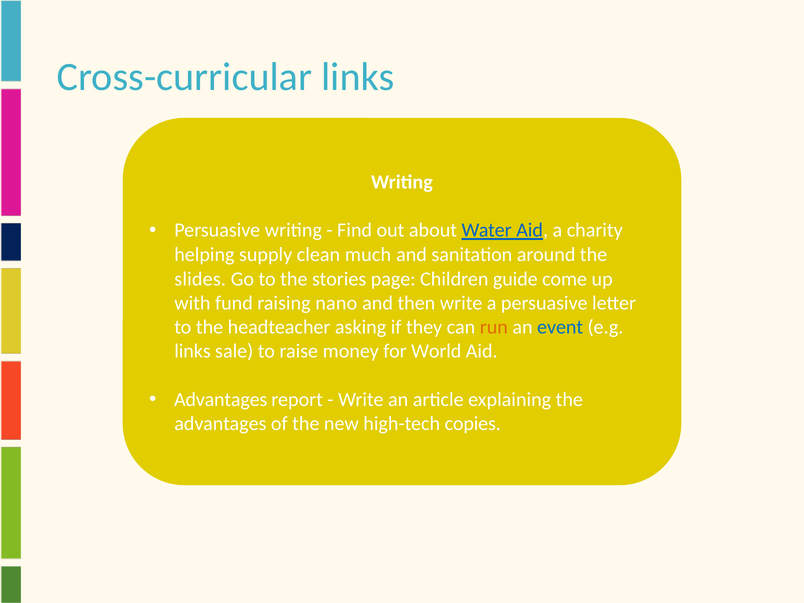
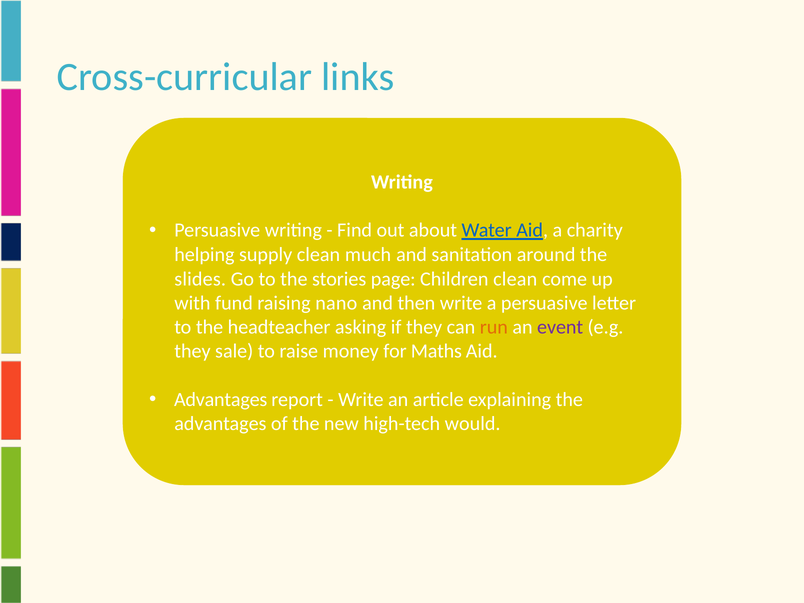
Children guide: guide -> clean
event colour: blue -> purple
links at (193, 351): links -> they
World: World -> Maths
copies: copies -> would
